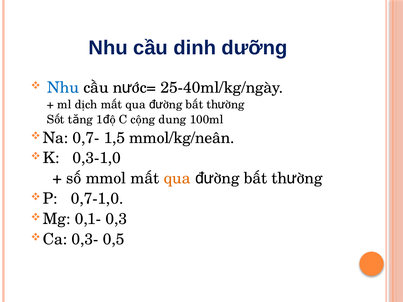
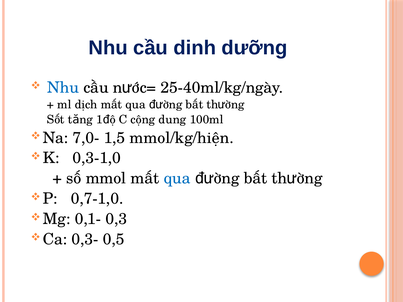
0,7-: 0,7- -> 7,0-
mmol/kg/neân: mmol/kg/neân -> mmol/kg/hiện
qua at (177, 179) colour: orange -> blue
